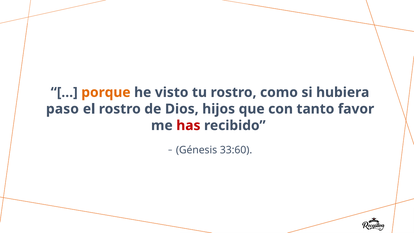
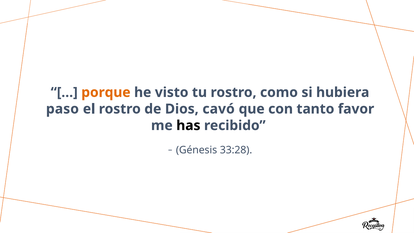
hijos: hijos -> cavó
has colour: red -> black
33:60: 33:60 -> 33:28
